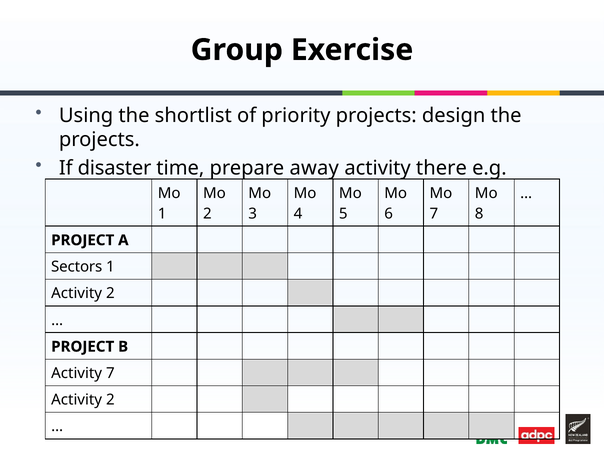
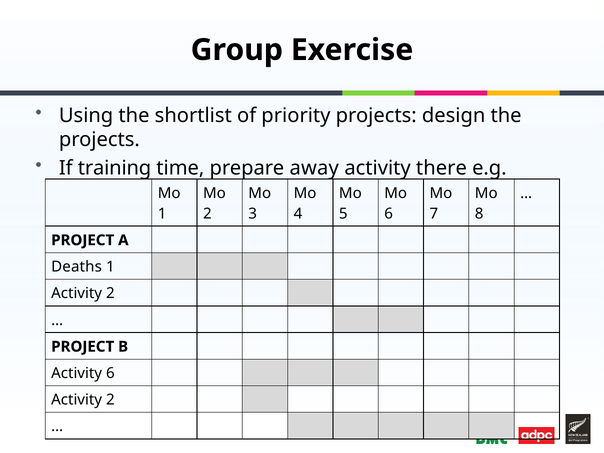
disaster: disaster -> training
Sectors: Sectors -> Deaths
Activity 7: 7 -> 6
